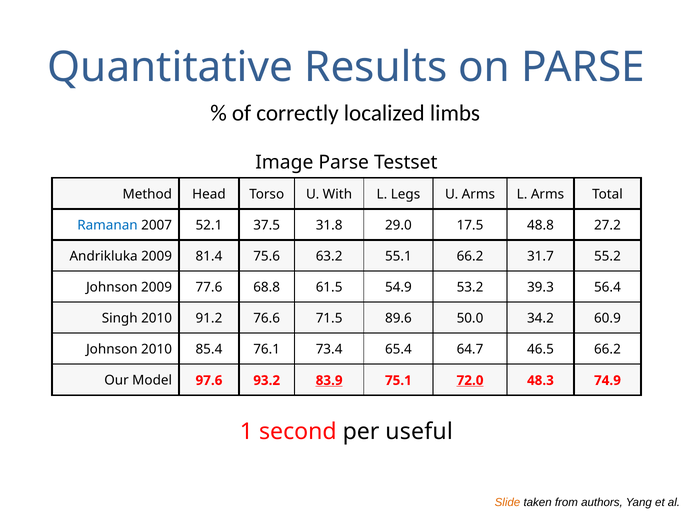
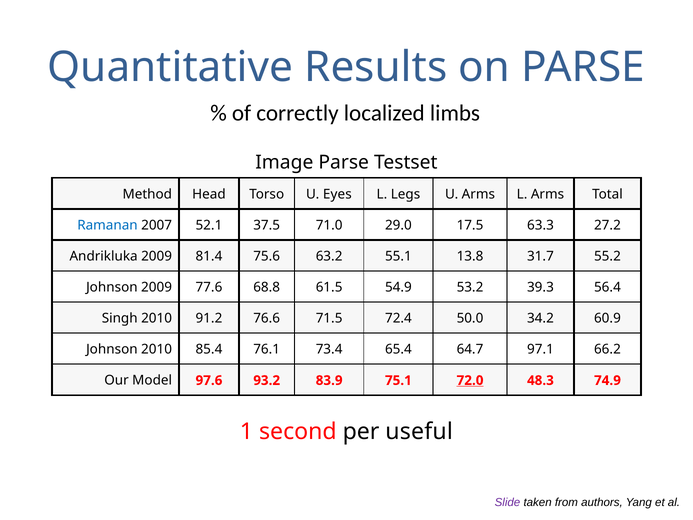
With: With -> Eyes
31.8: 31.8 -> 71.0
48.8: 48.8 -> 63.3
55.1 66.2: 66.2 -> 13.8
89.6: 89.6 -> 72.4
46.5: 46.5 -> 97.1
83.9 underline: present -> none
Slide colour: orange -> purple
